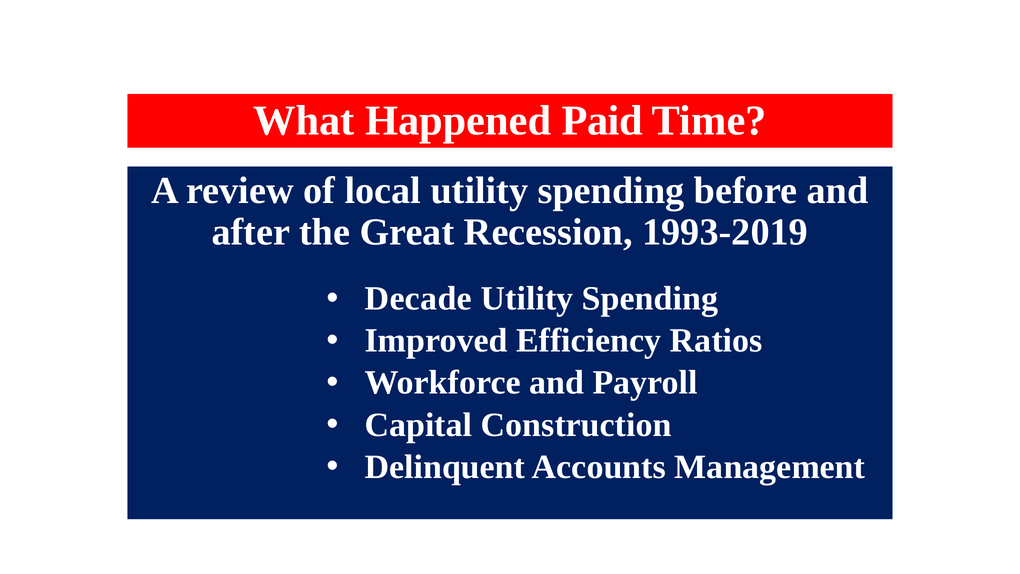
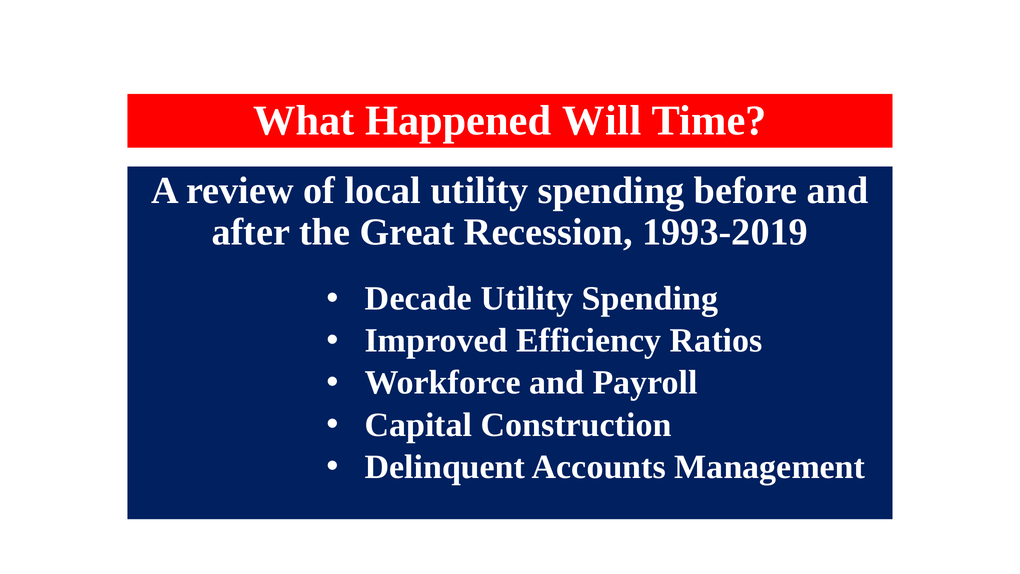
Paid: Paid -> Will
